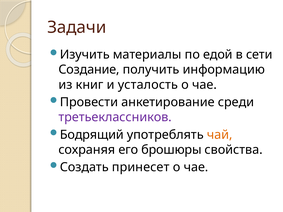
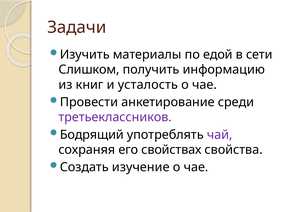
Создание: Создание -> Слишком
чай colour: orange -> purple
брошюры: брошюры -> свойствах
принесет: принесет -> изучение
